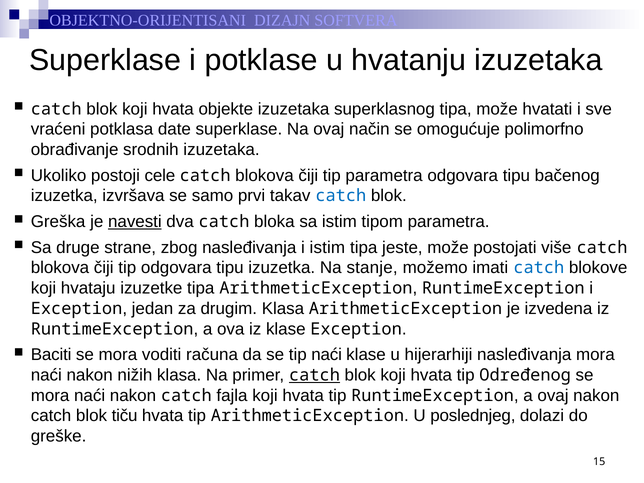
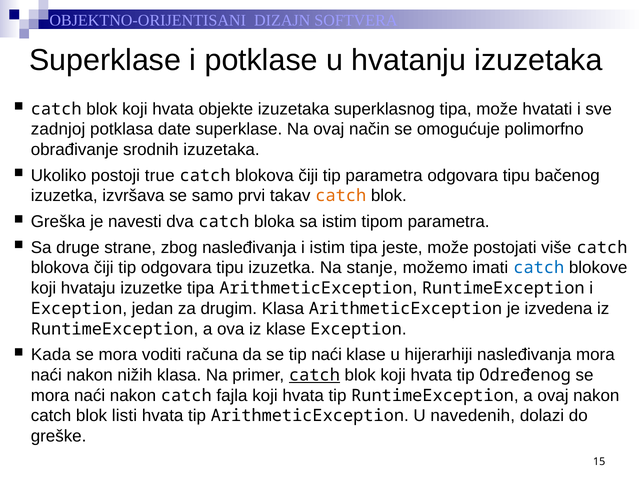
vraćeni: vraćeni -> zadnjoj
cele: cele -> true
catch at (341, 196) colour: blue -> orange
navesti underline: present -> none
Baciti: Baciti -> Kada
tiču: tiču -> listi
poslednjeg: poslednjeg -> navedenih
